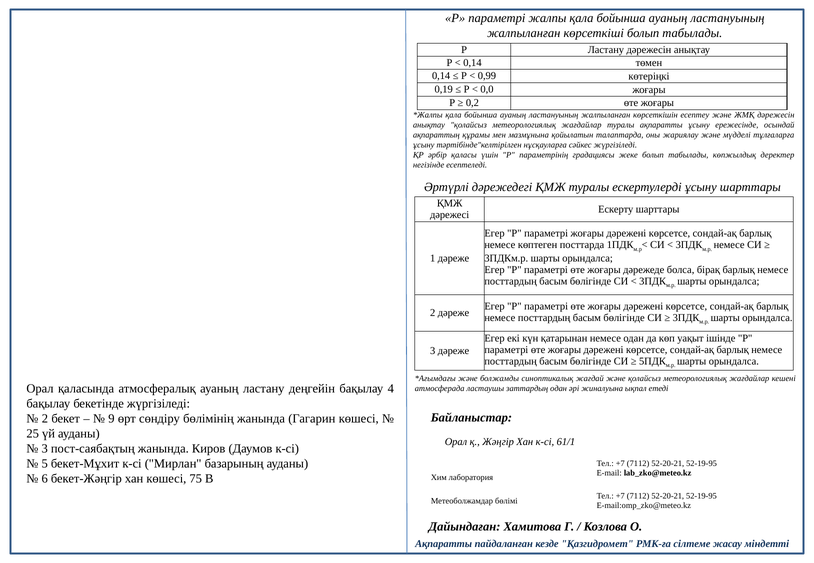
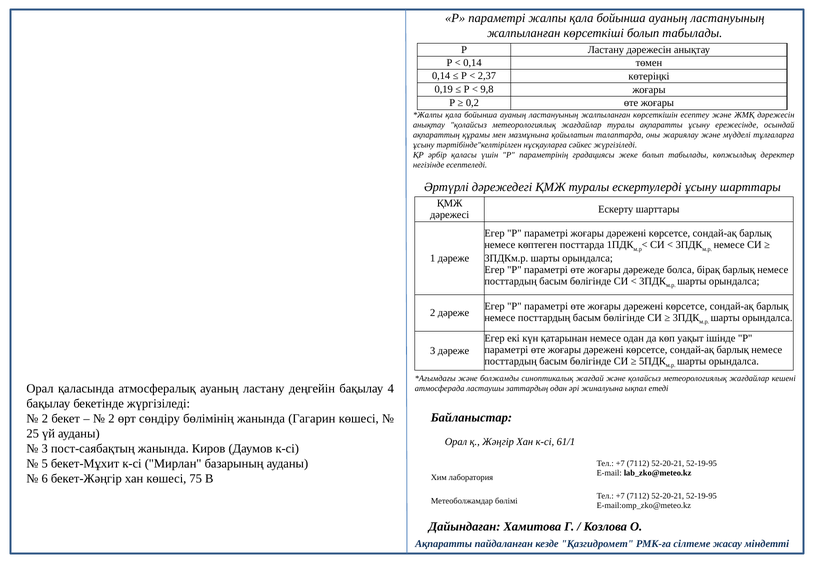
0,99: 0,99 -> 2,37
0,0: 0,0 -> 9,8
9 at (111, 419): 9 -> 2
